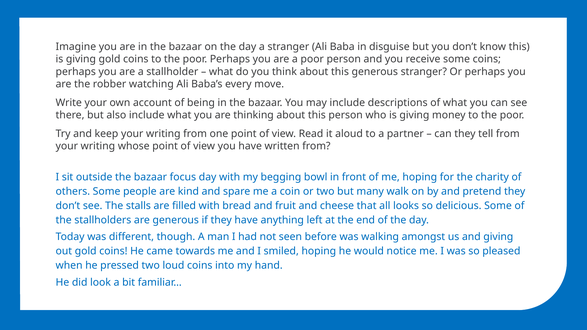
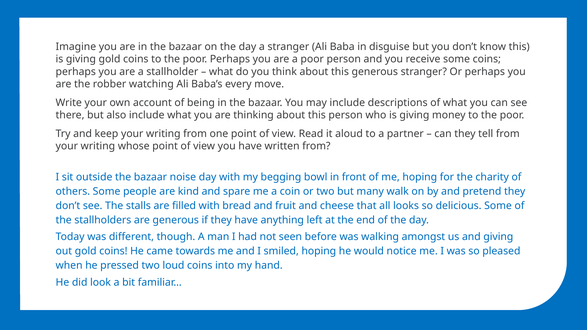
focus: focus -> noise
